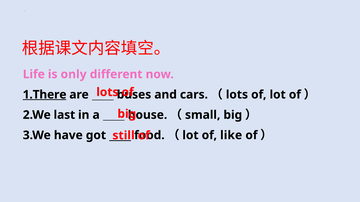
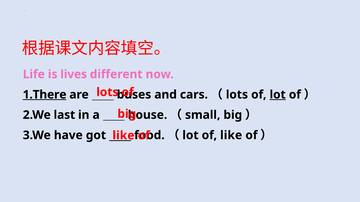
only: only -> lives
lot at (278, 95) underline: none -> present
still at (124, 136): still -> like
